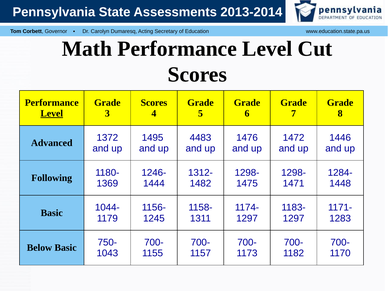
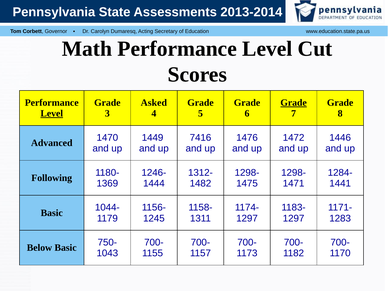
Scores at (154, 103): Scores -> Asked
Grade at (294, 103) underline: none -> present
1372: 1372 -> 1470
1495: 1495 -> 1449
4483: 4483 -> 7416
1448: 1448 -> 1441
